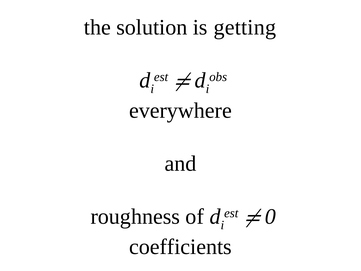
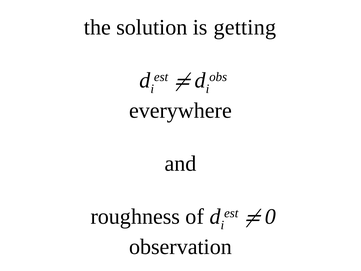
coefficients: coefficients -> observation
